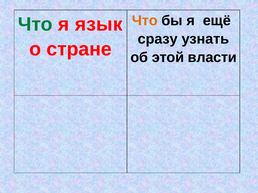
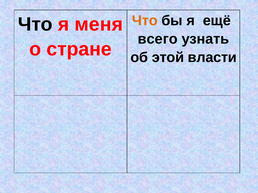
Что at (35, 24) colour: green -> black
язык: язык -> меня
сразу: сразу -> всего
